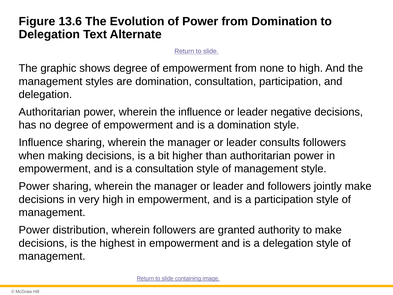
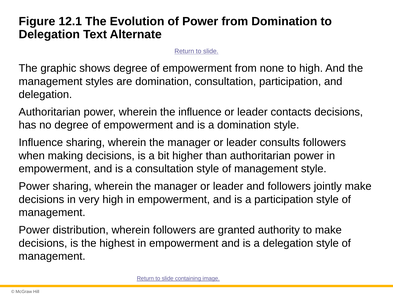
13.6: 13.6 -> 12.1
negative: negative -> contacts
